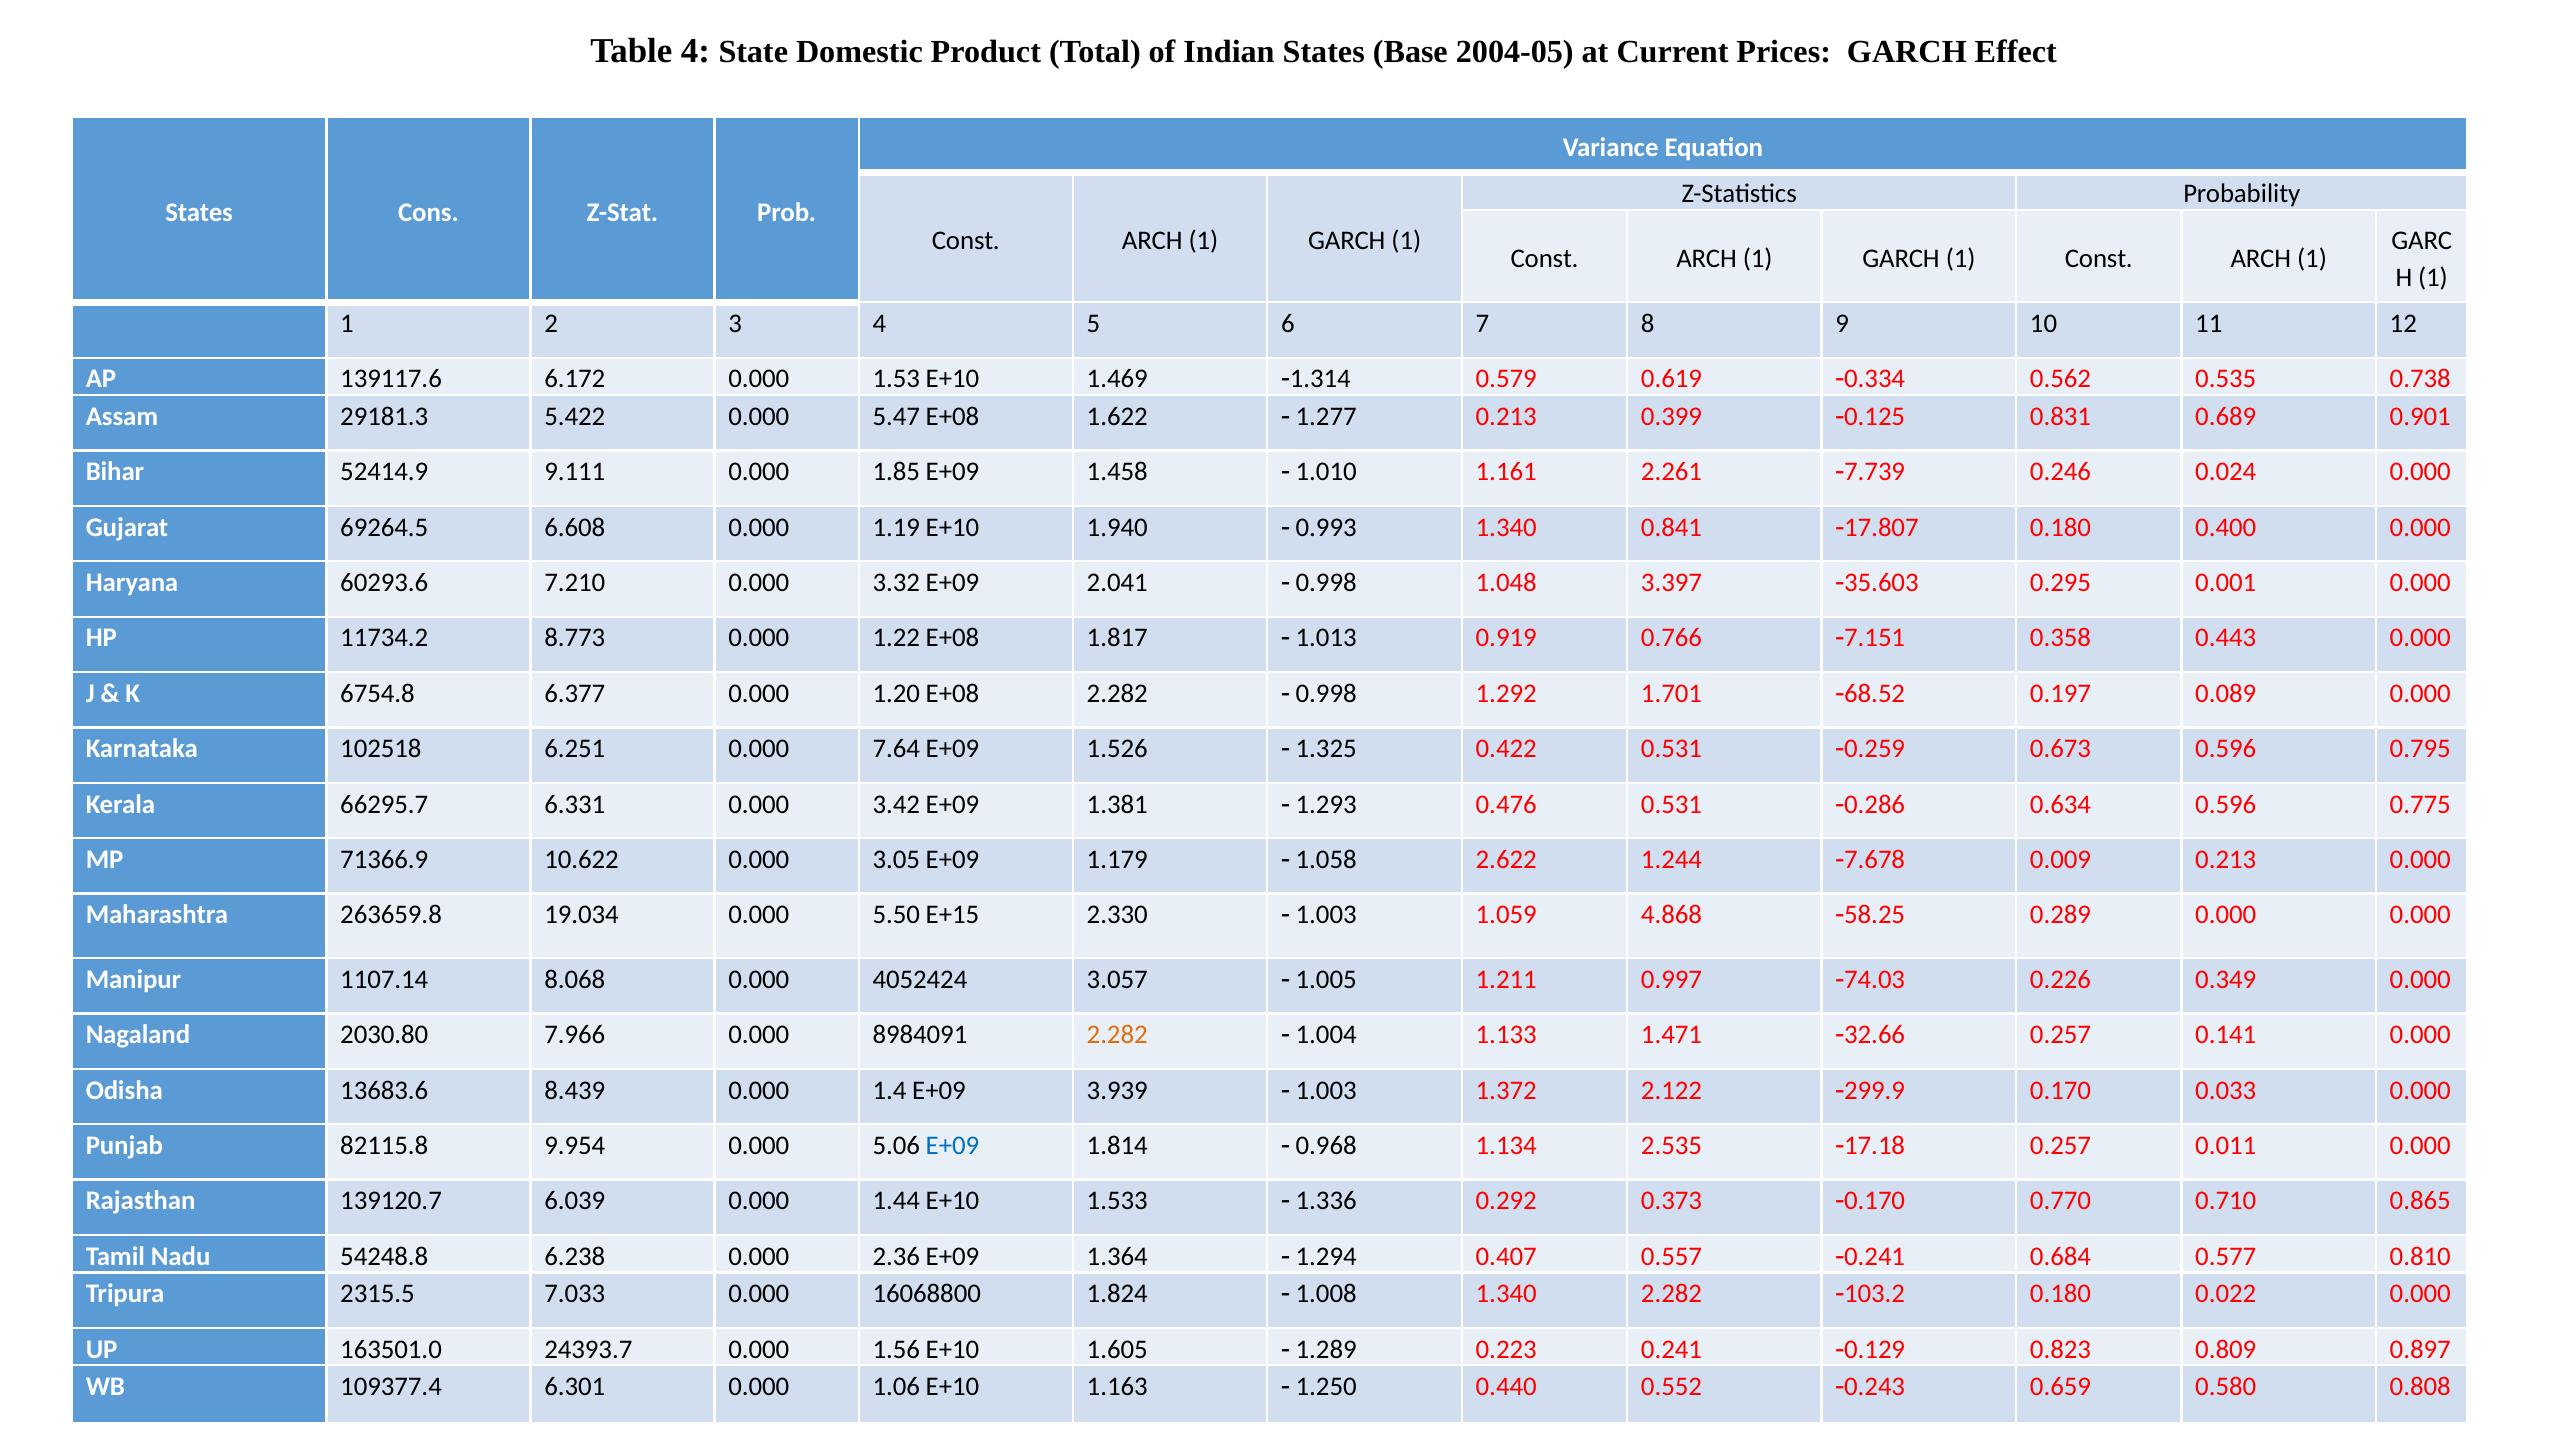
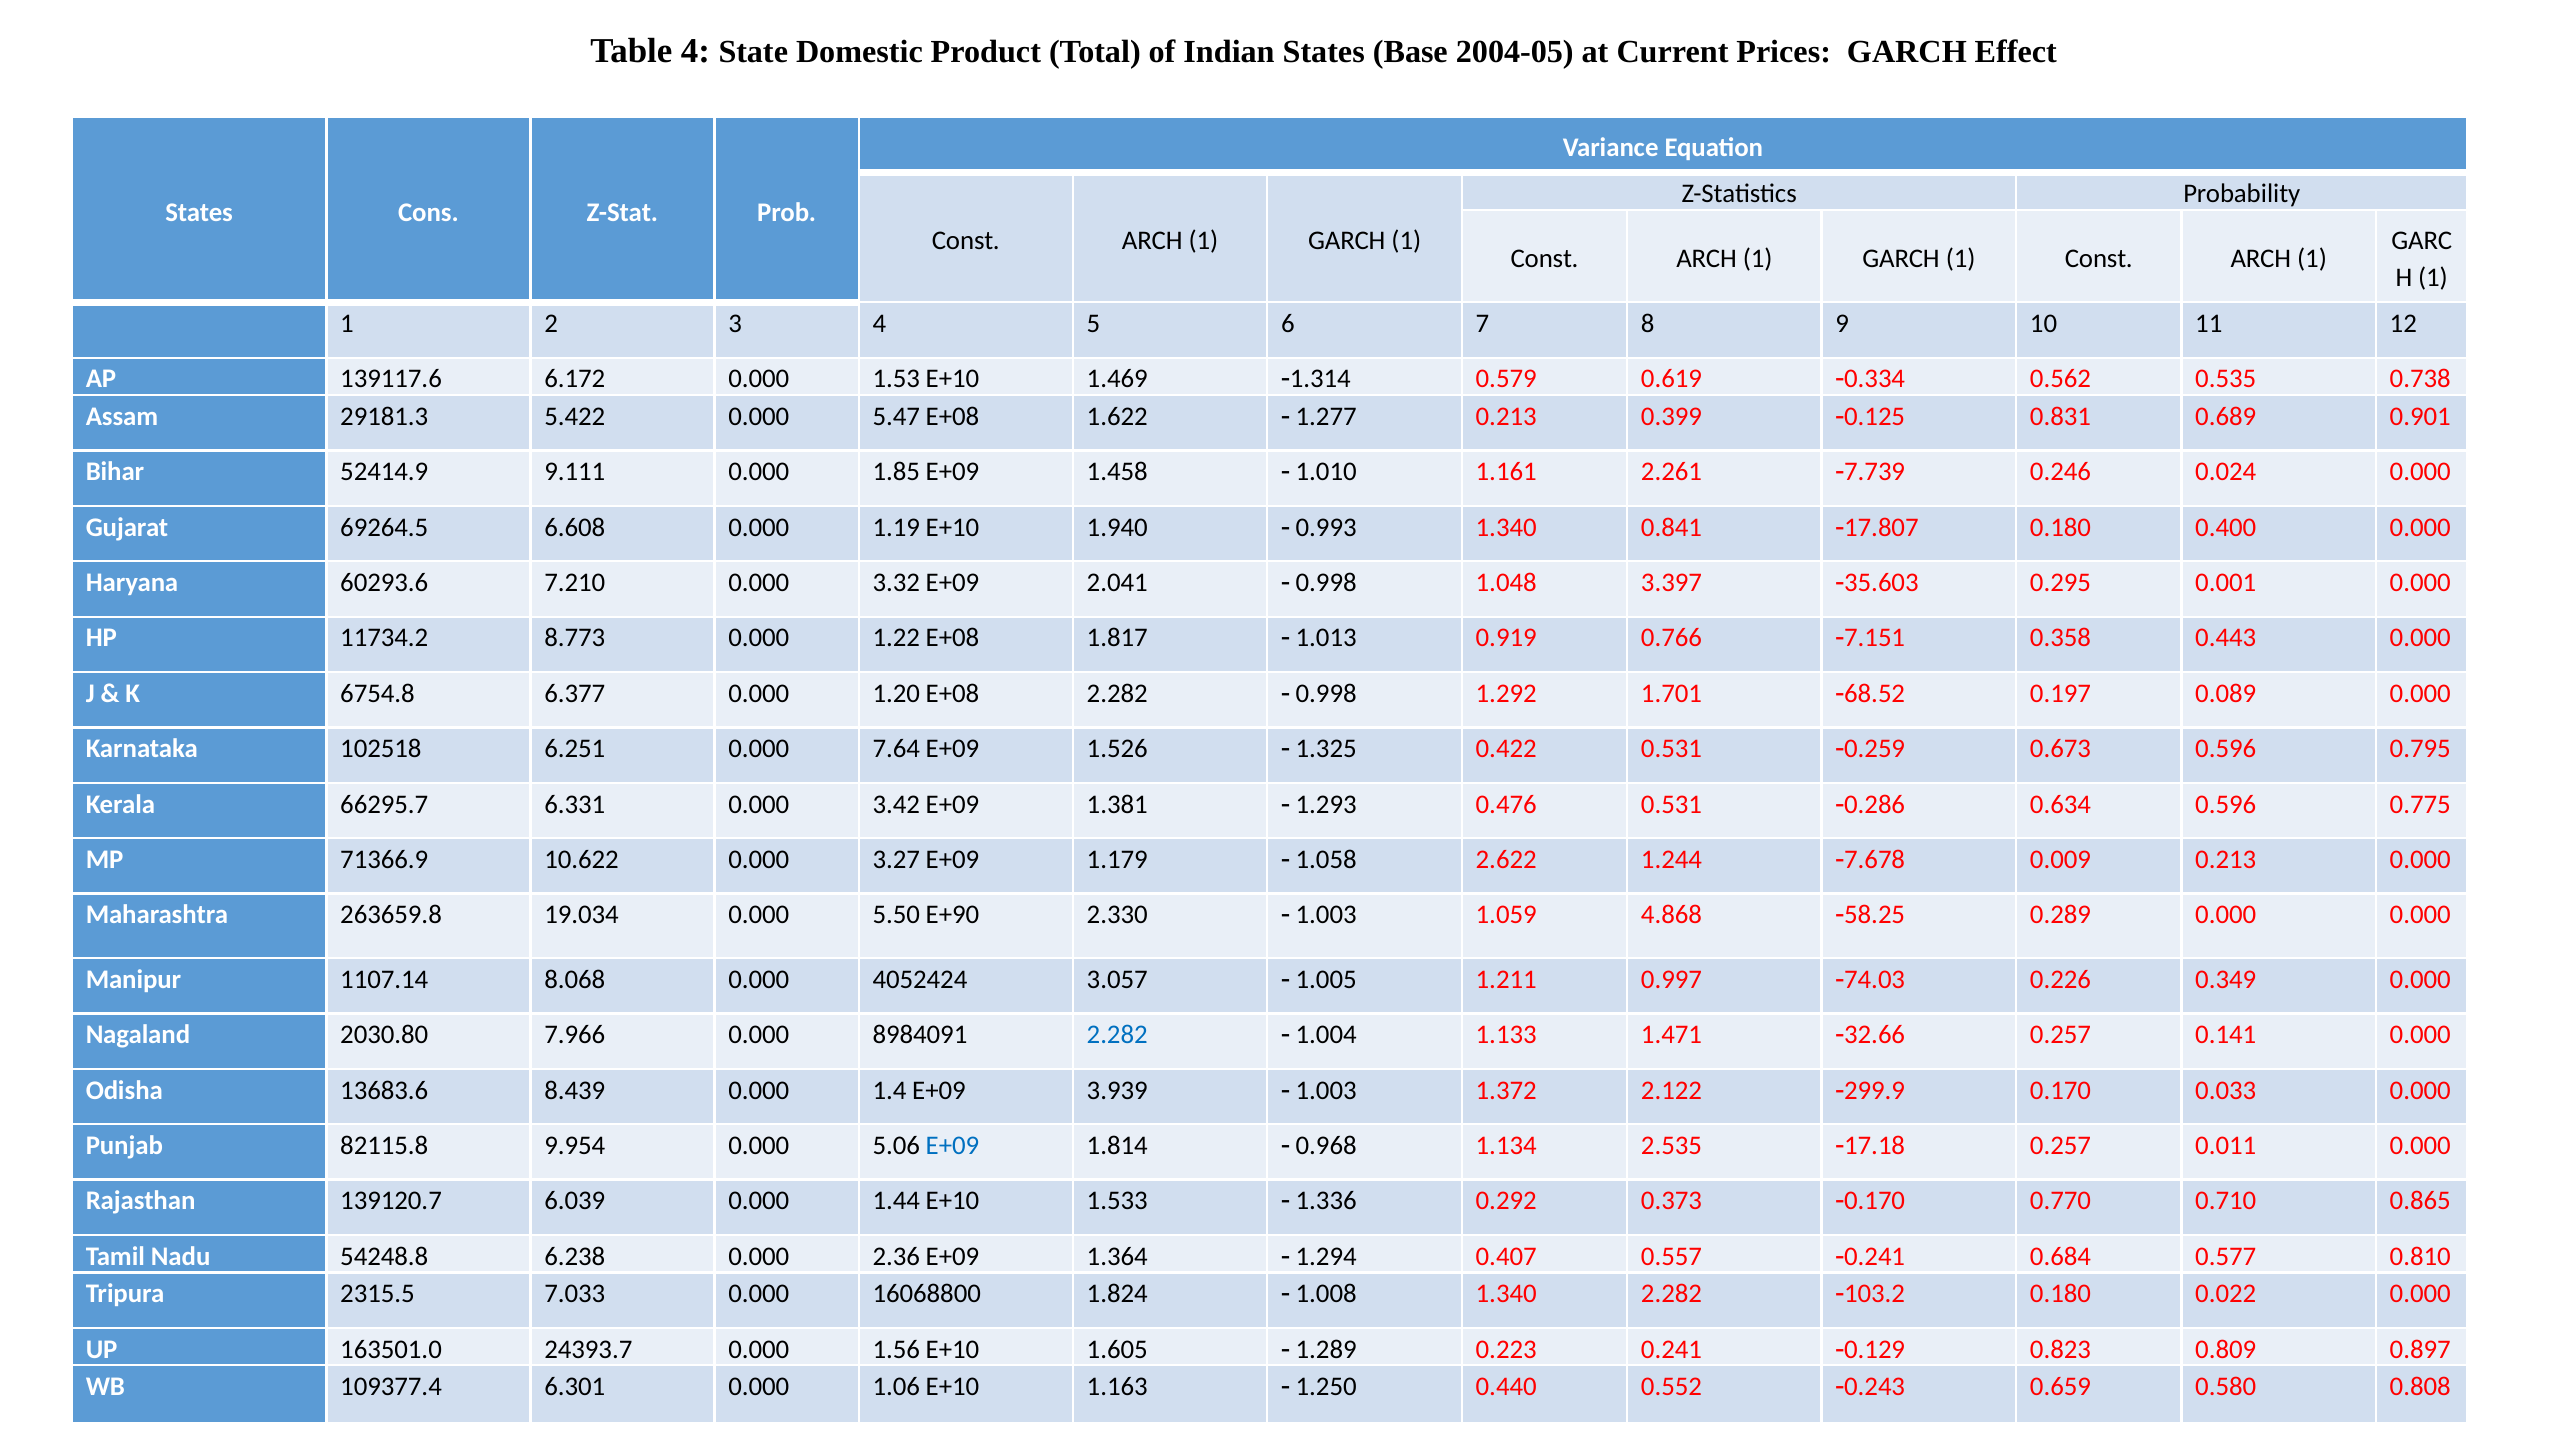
3.05: 3.05 -> 3.27
E+15: E+15 -> E+90
2.282 at (1117, 1035) colour: orange -> blue
